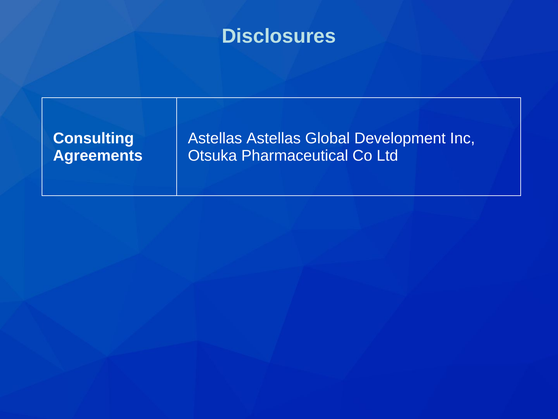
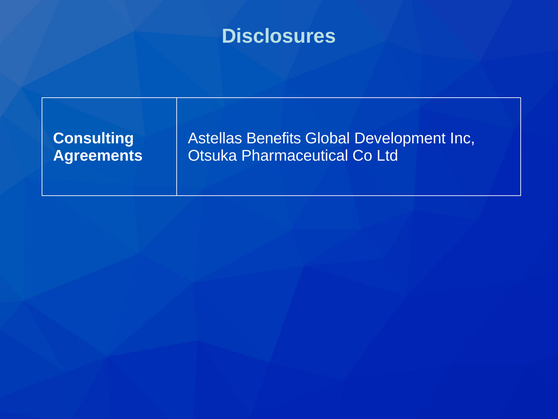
Astellas Astellas: Astellas -> Benefits
